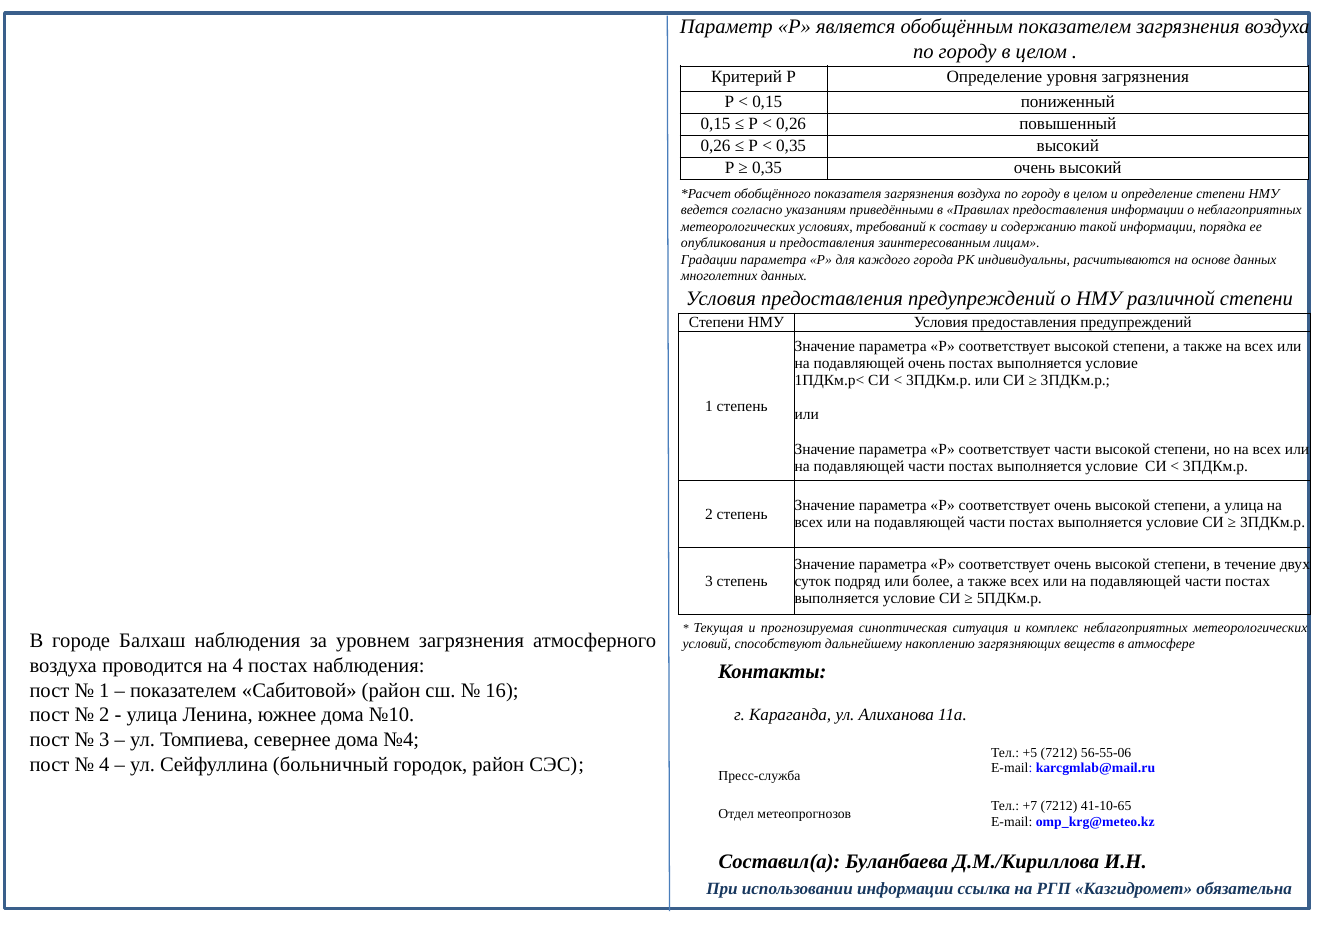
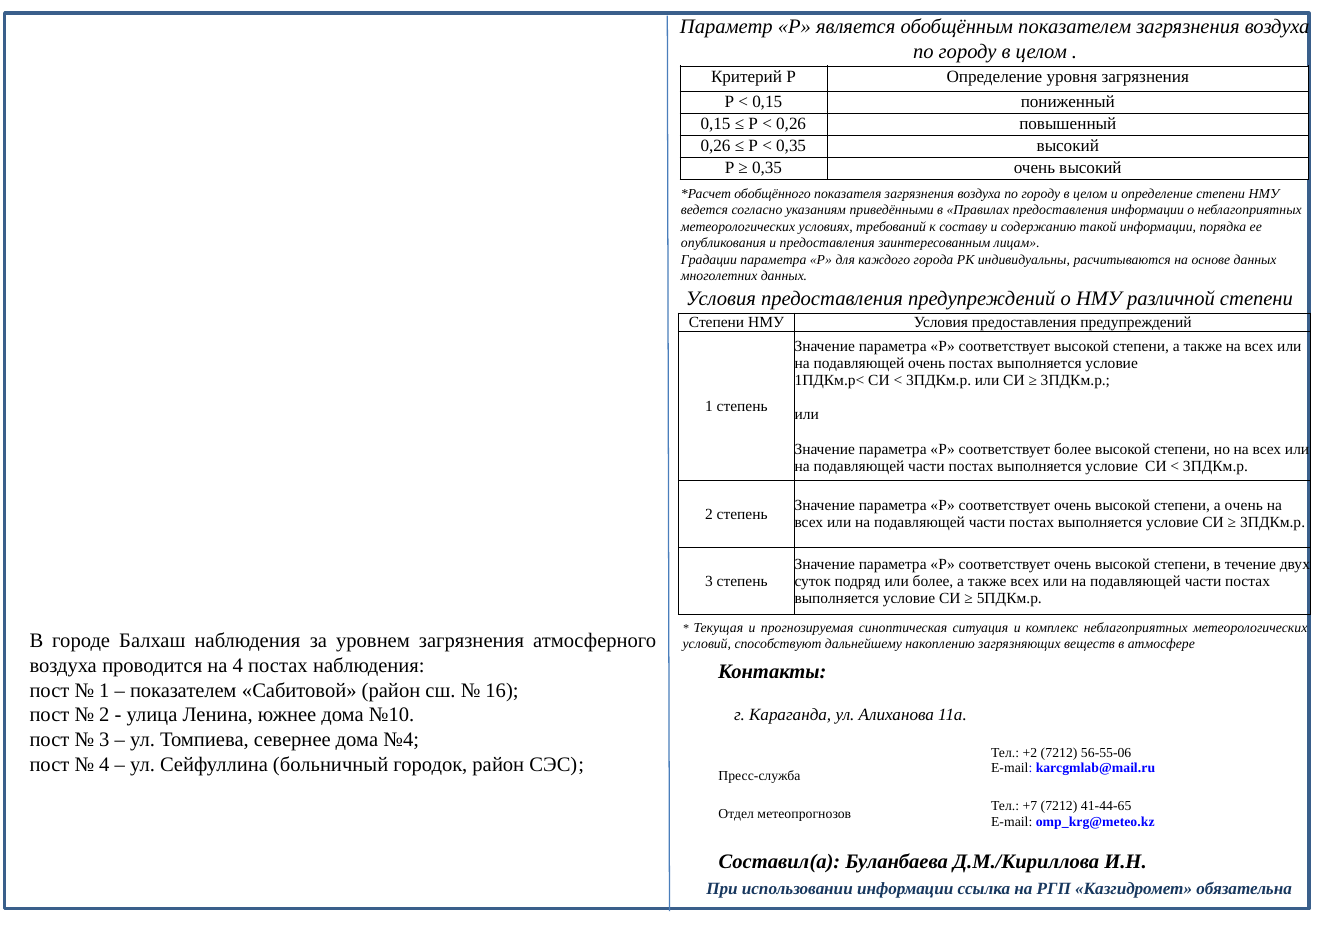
соответствует части: части -> более
а улица: улица -> очень
+5: +5 -> +2
41-10-65: 41-10-65 -> 41-44-65
